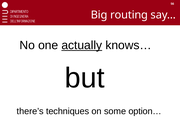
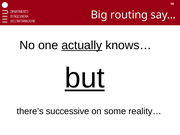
but underline: none -> present
techniques: techniques -> successive
option…: option… -> reality…
